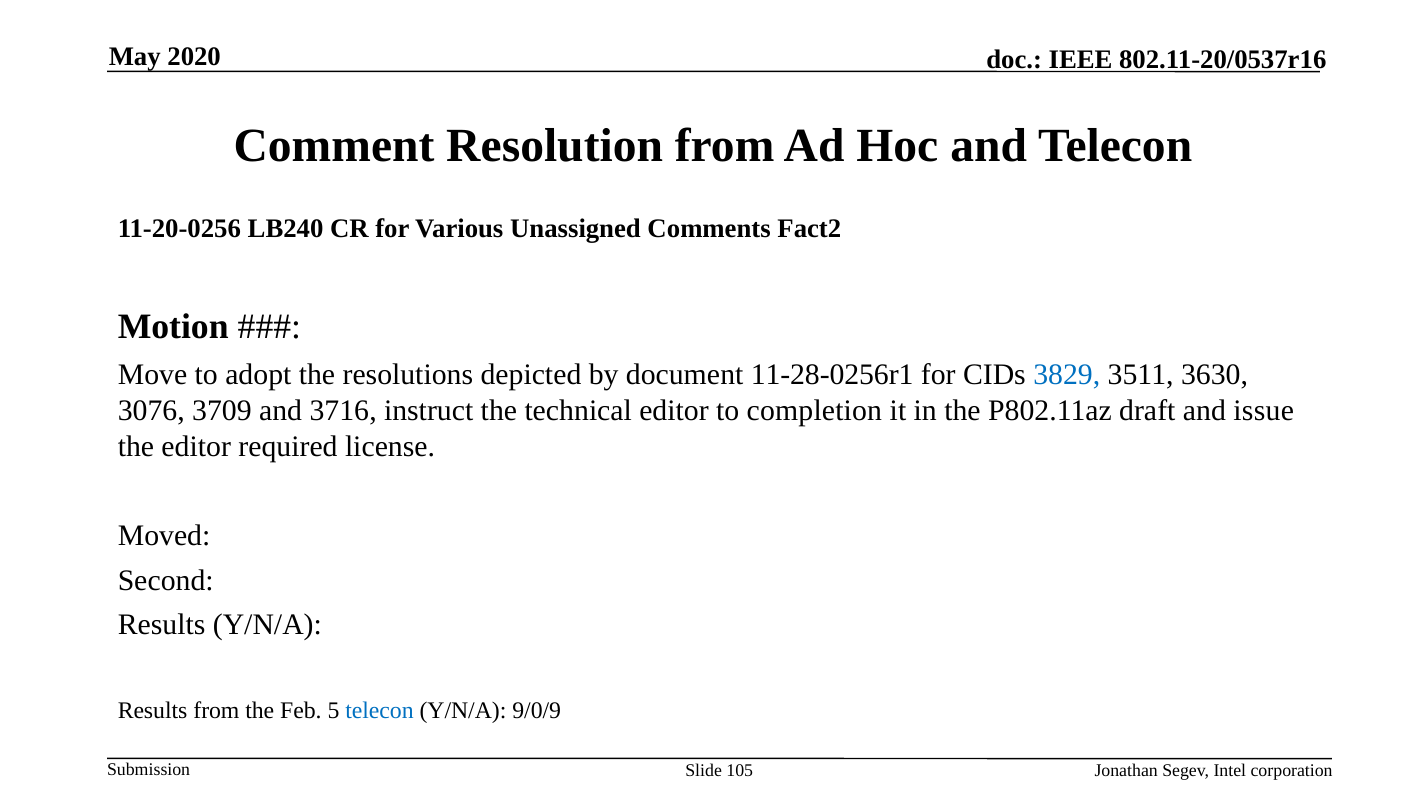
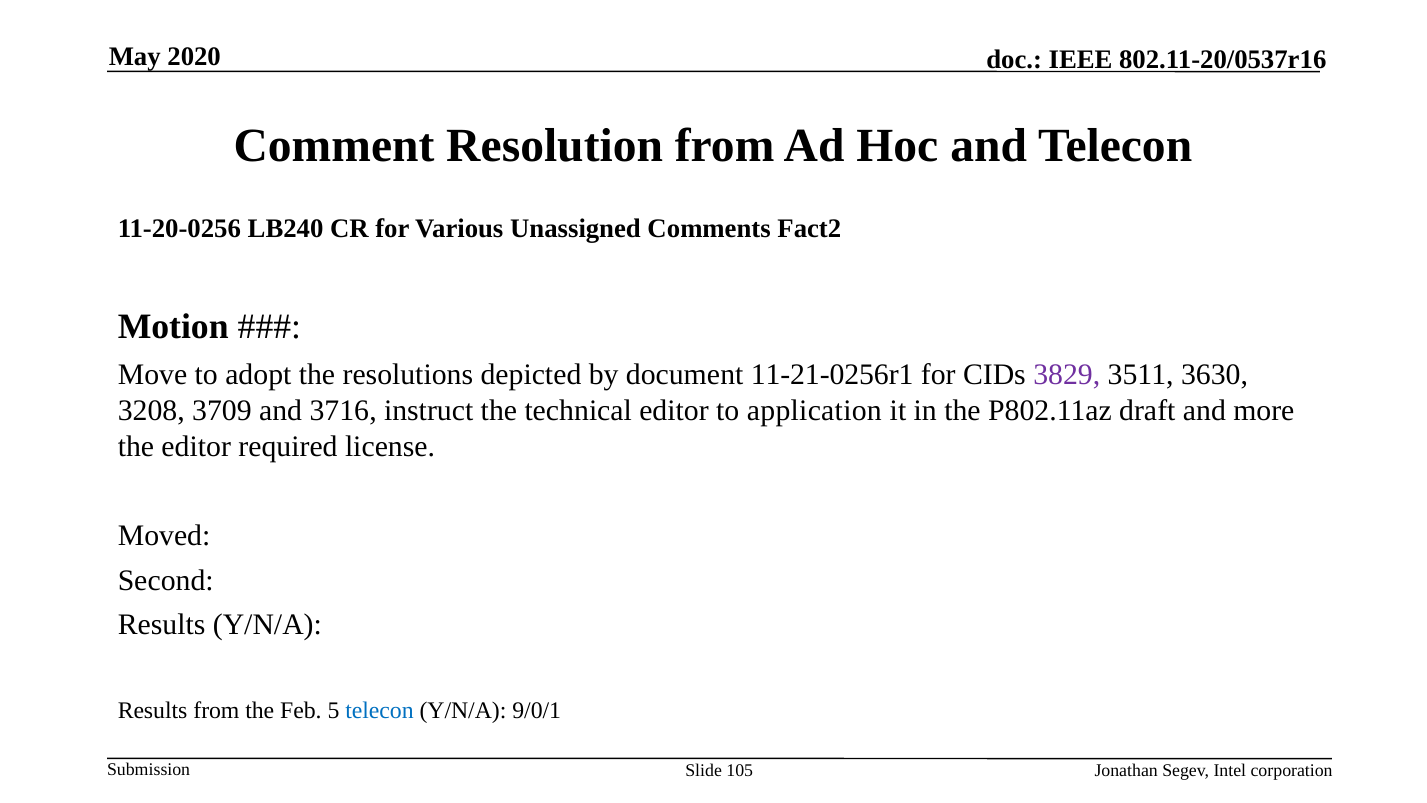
11-28-0256r1: 11-28-0256r1 -> 11-21-0256r1
3829 colour: blue -> purple
3076: 3076 -> 3208
completion: completion -> application
issue: issue -> more
9/0/9: 9/0/9 -> 9/0/1
